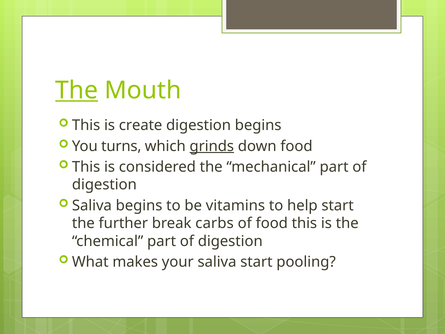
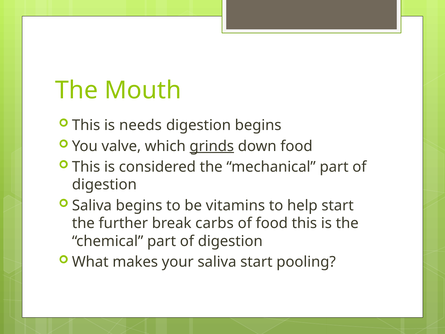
The at (77, 90) underline: present -> none
create: create -> needs
turns: turns -> valve
